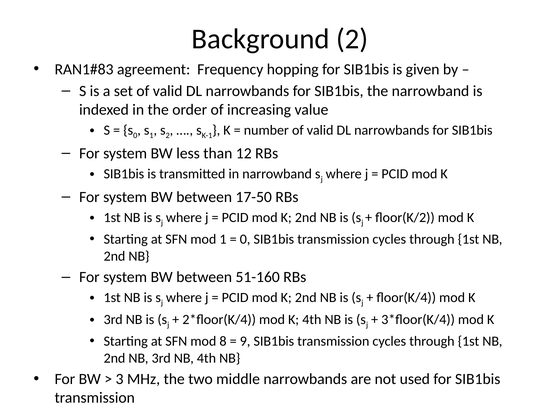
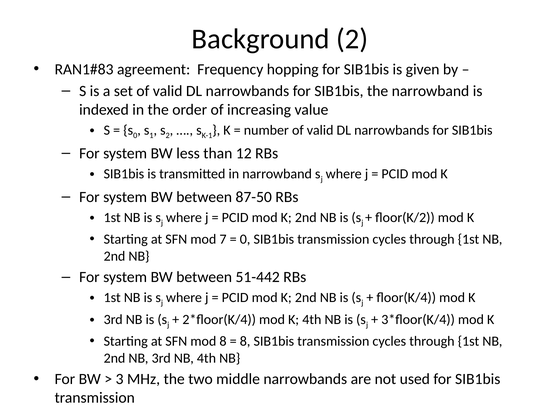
17-50: 17-50 -> 87-50
mod 1: 1 -> 7
51-160: 51-160 -> 51-442
9 at (245, 341): 9 -> 8
